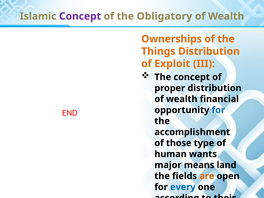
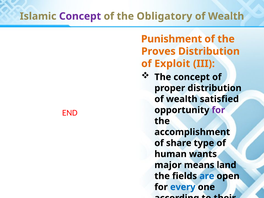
Ownerships: Ownerships -> Punishment
Things: Things -> Proves
financial: financial -> satisfied
for at (218, 110) colour: blue -> purple
those: those -> share
are colour: orange -> blue
